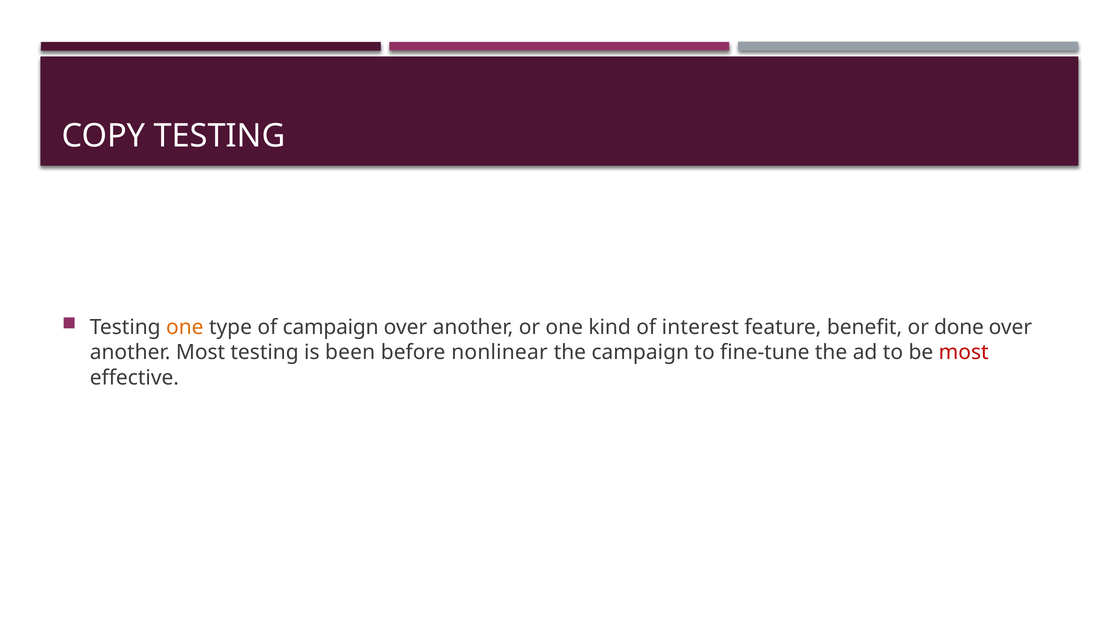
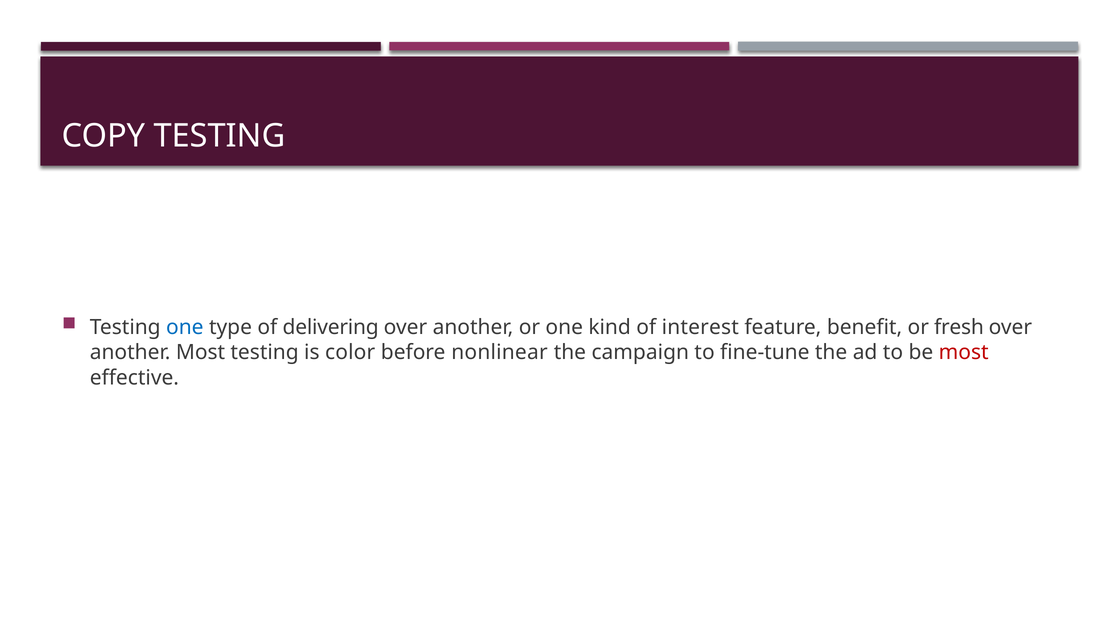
one at (185, 327) colour: orange -> blue
of campaign: campaign -> delivering
done: done -> fresh
been: been -> color
